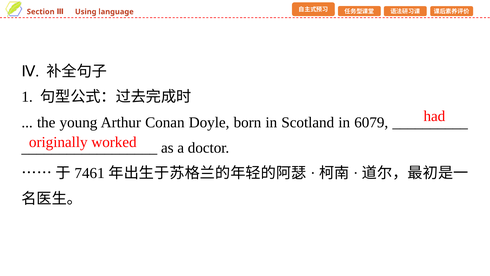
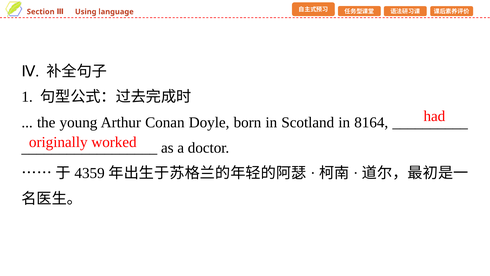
6079: 6079 -> 8164
7461: 7461 -> 4359
